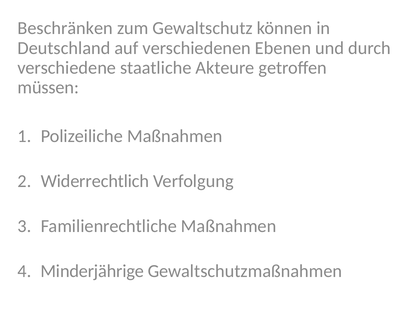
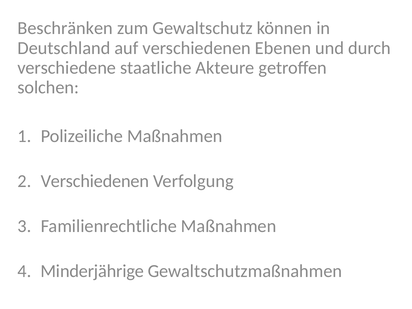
müssen: müssen -> solchen
Widerrechtlich at (95, 181): Widerrechtlich -> Verschiedenen
